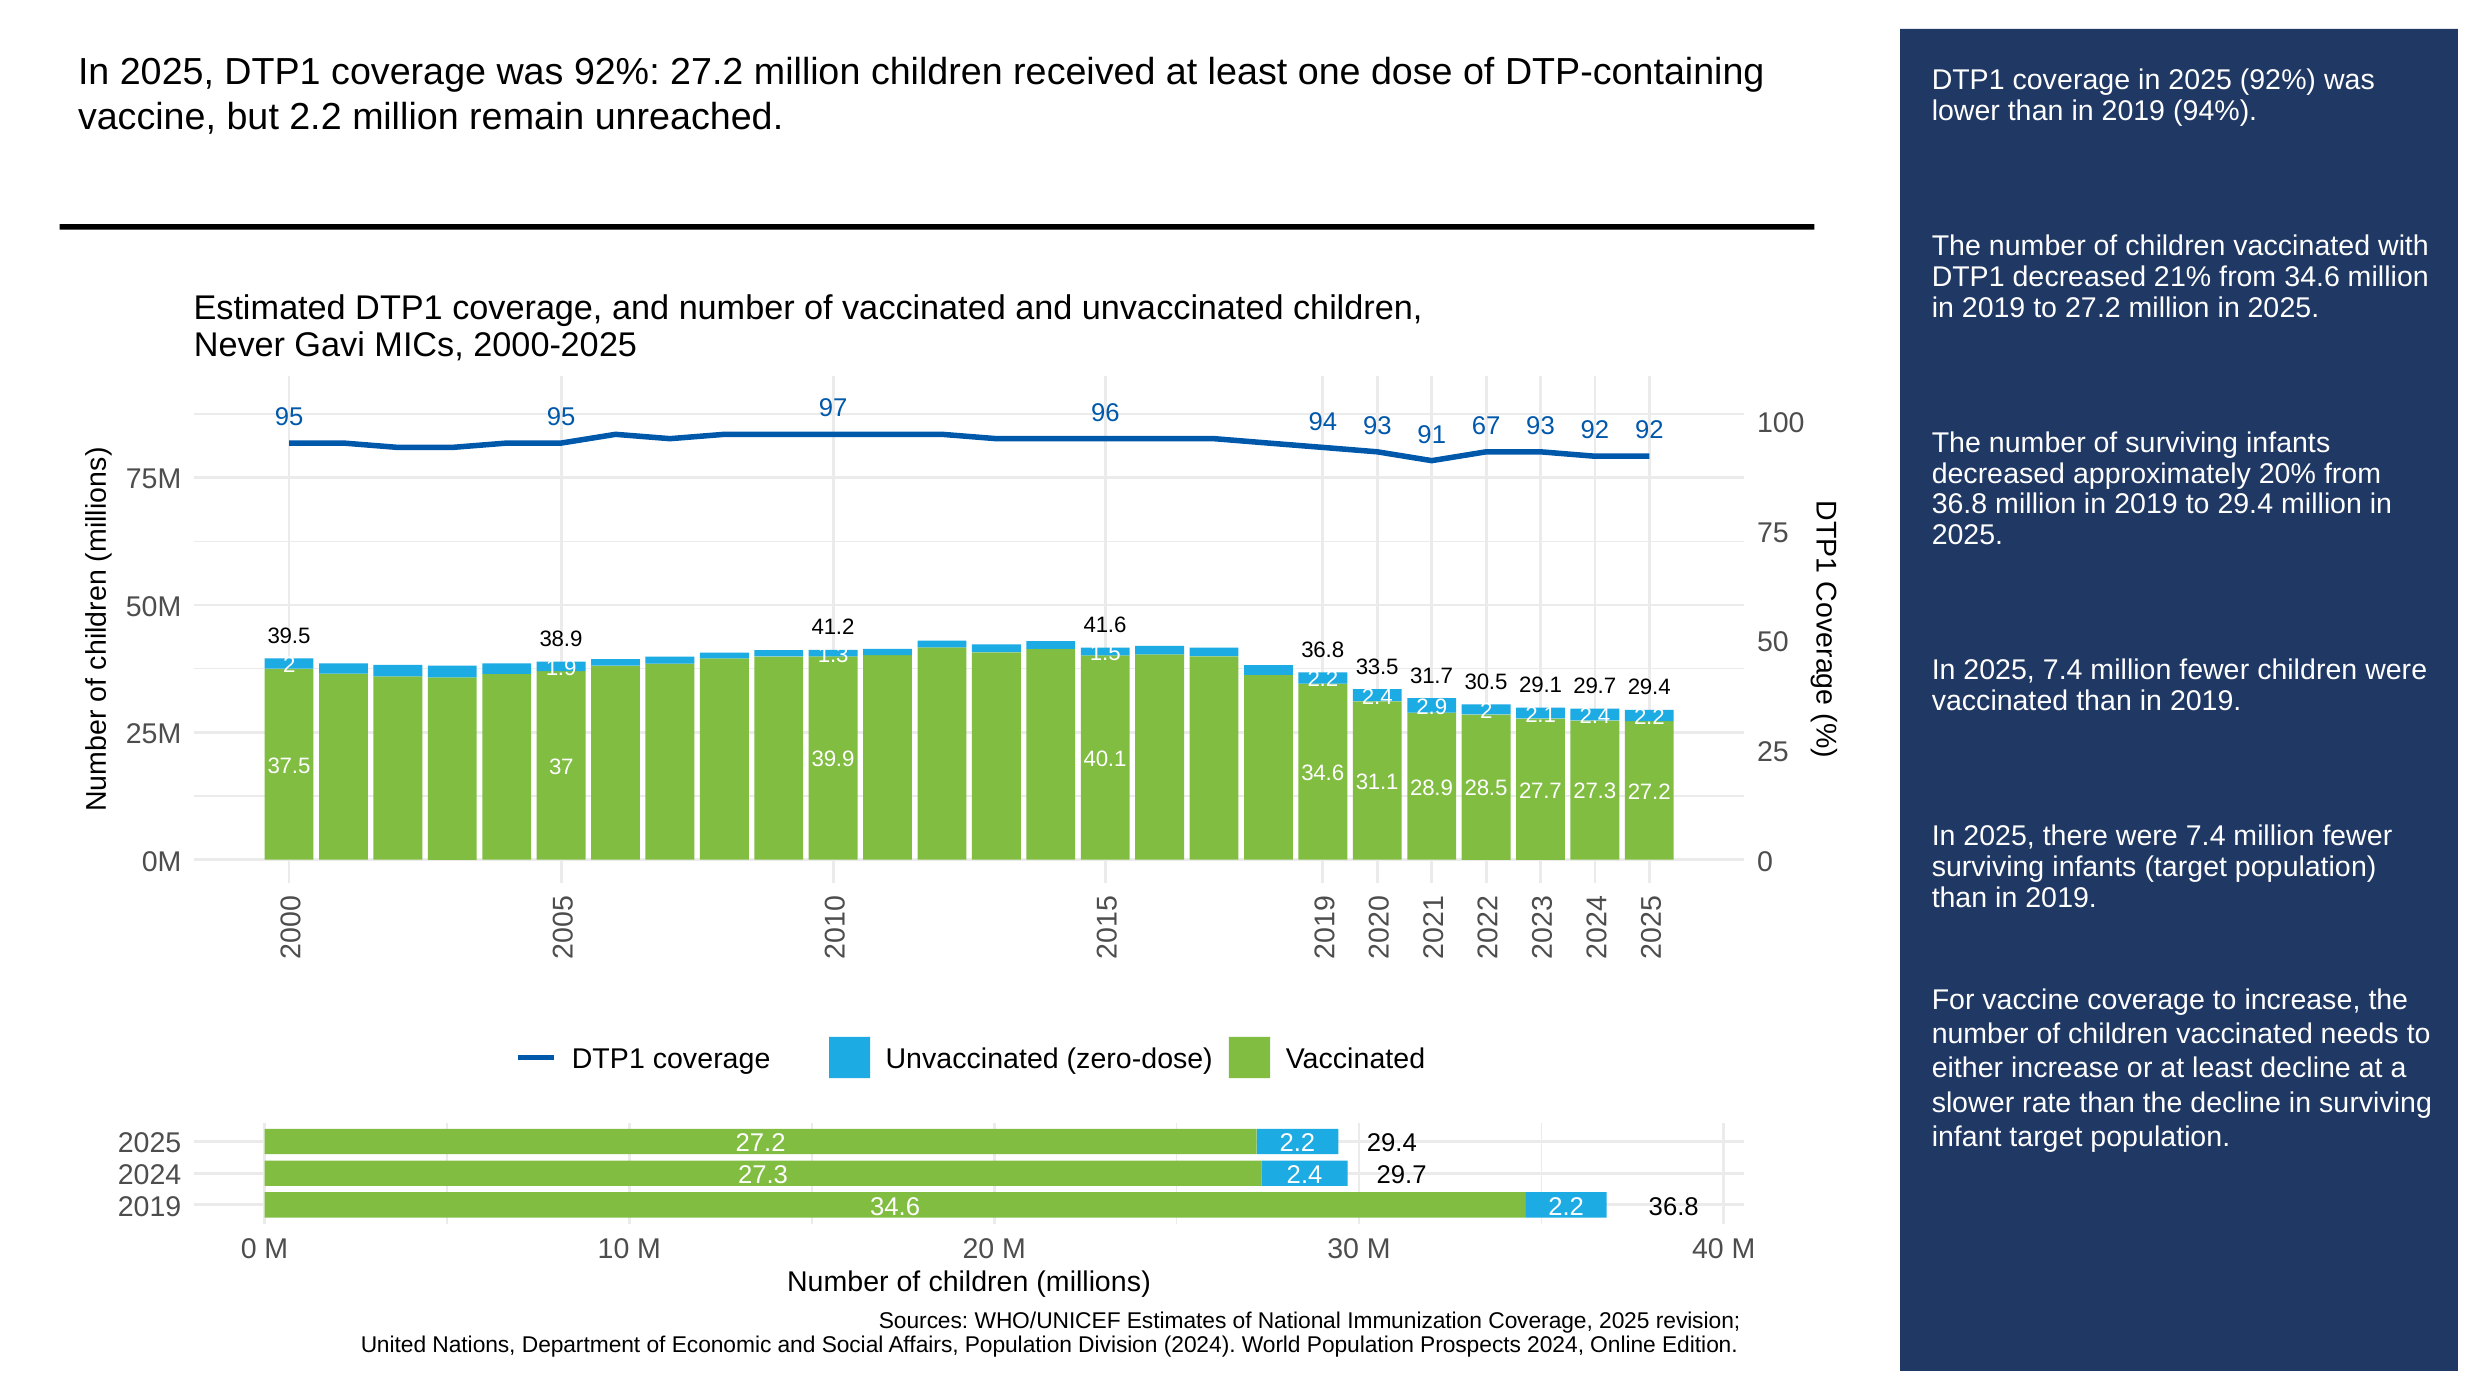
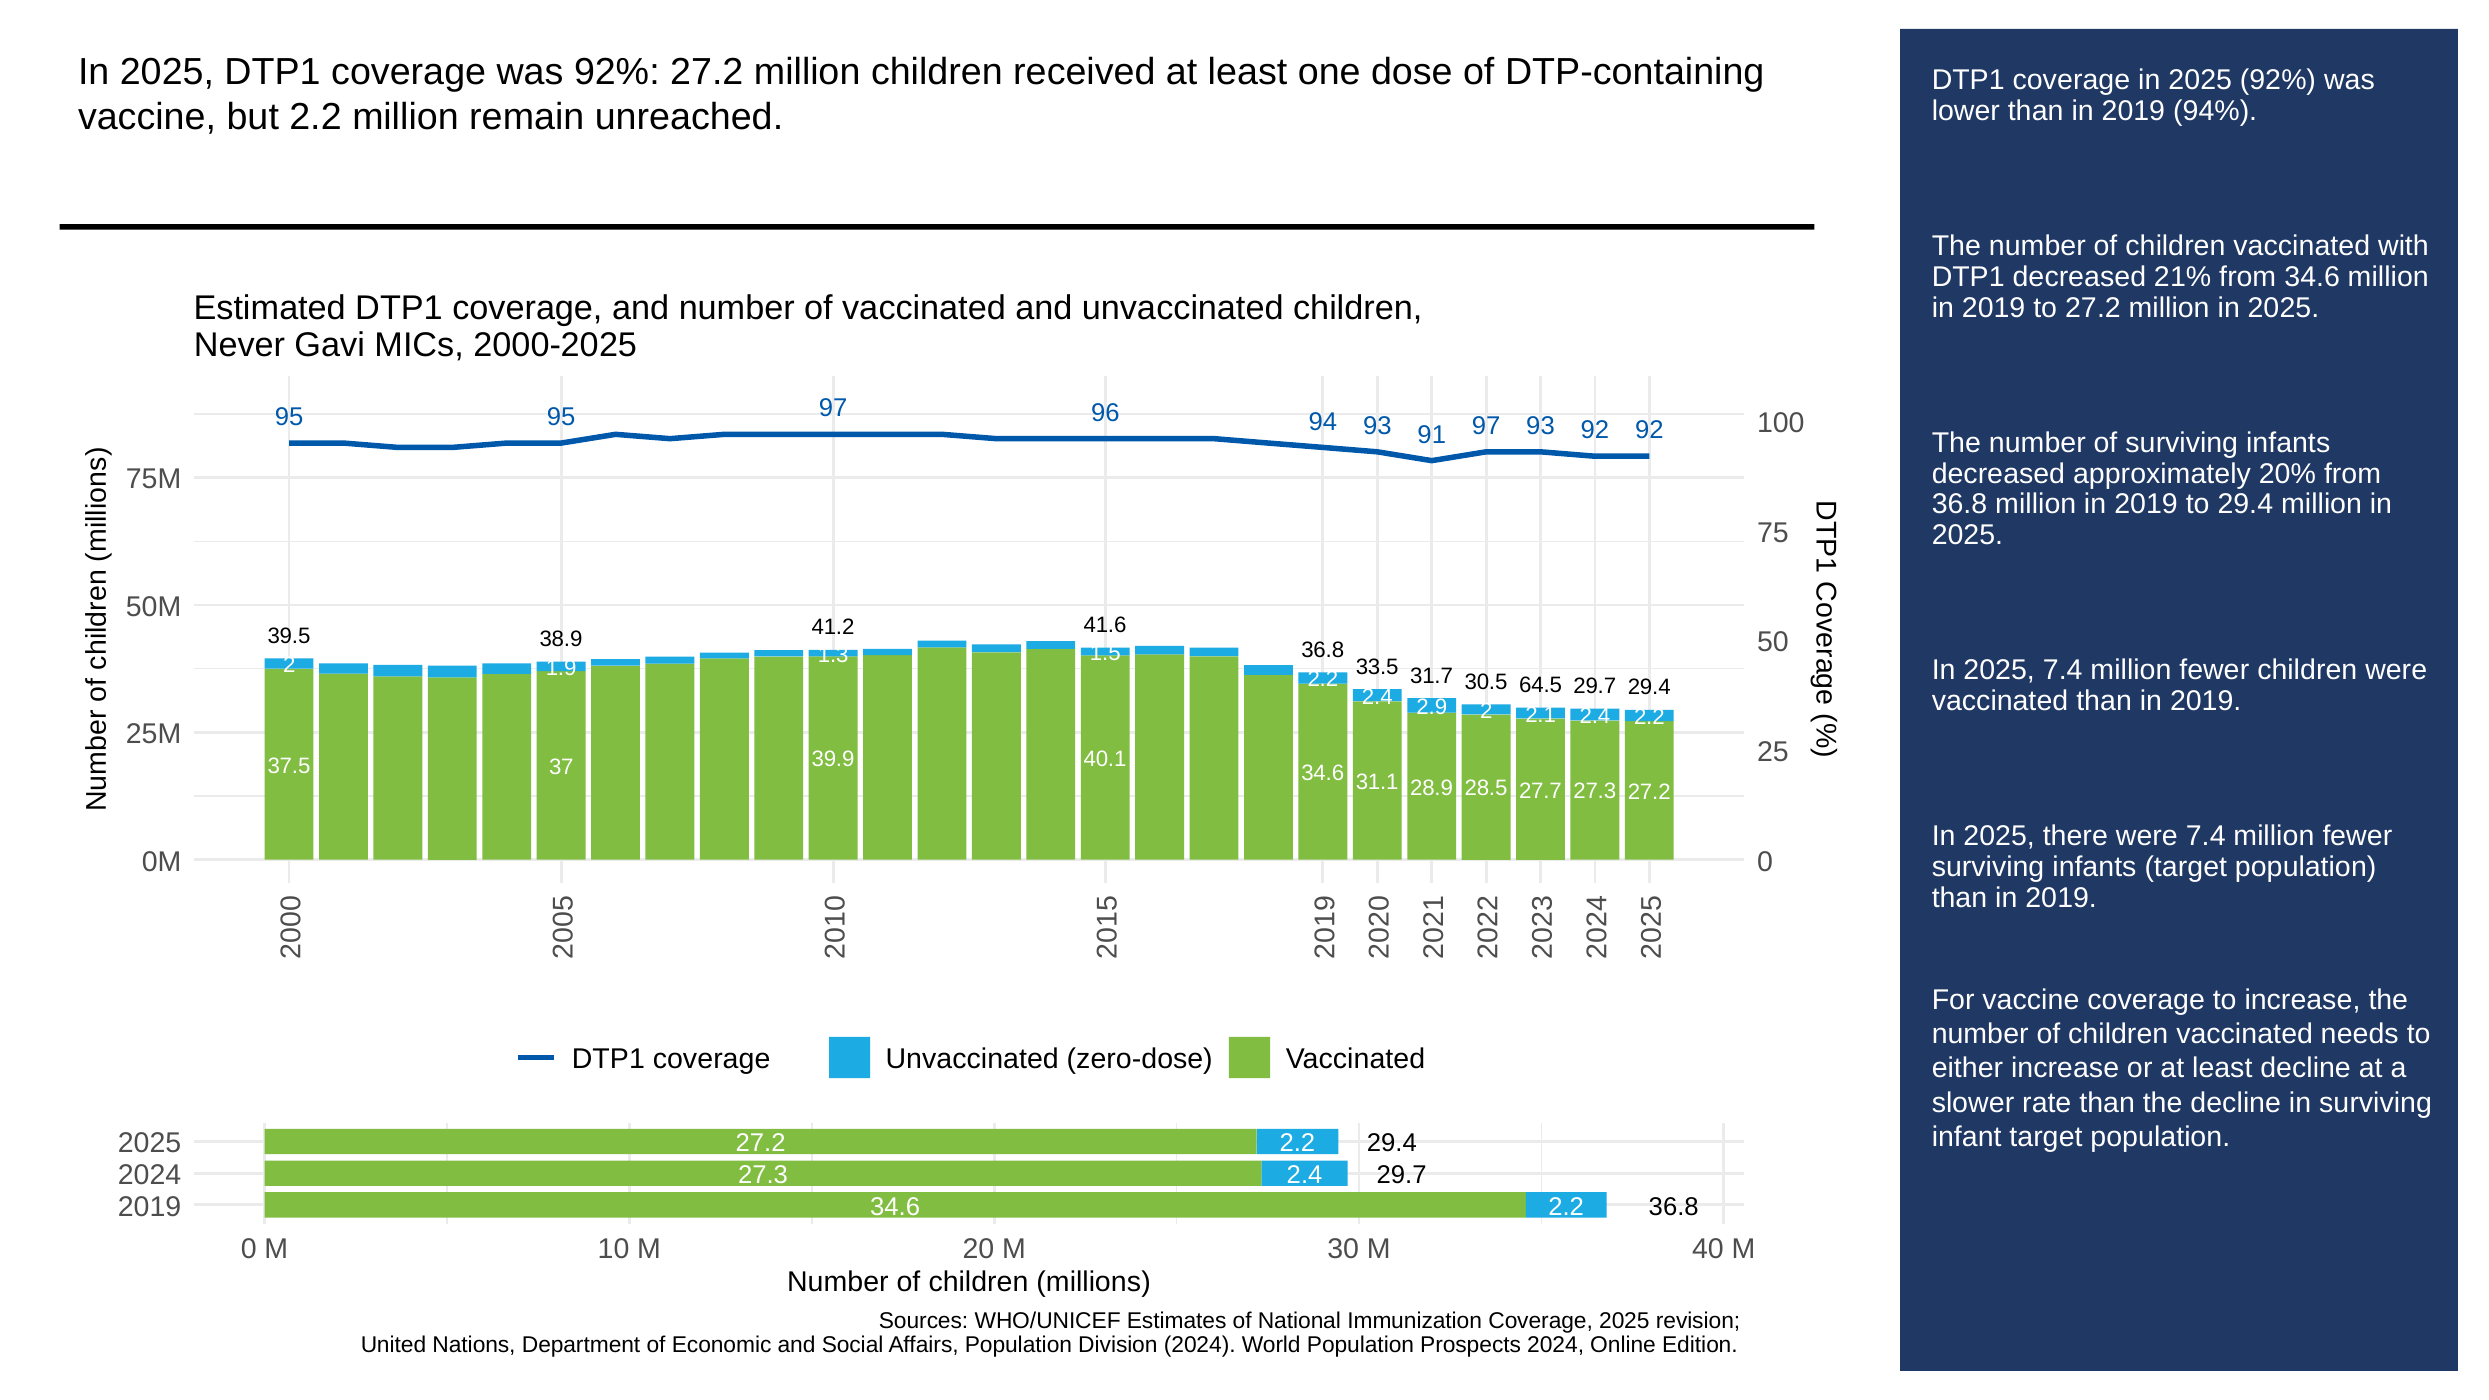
91 67: 67 -> 97
29.1: 29.1 -> 64.5
